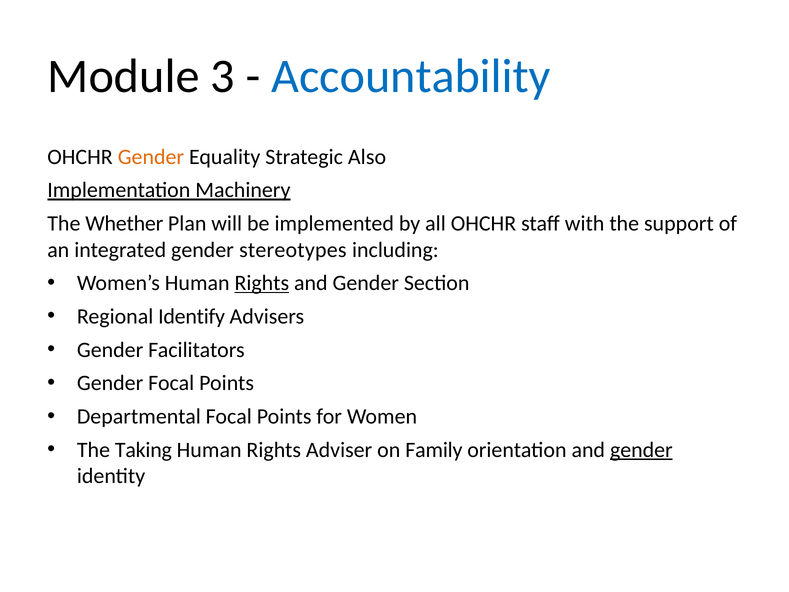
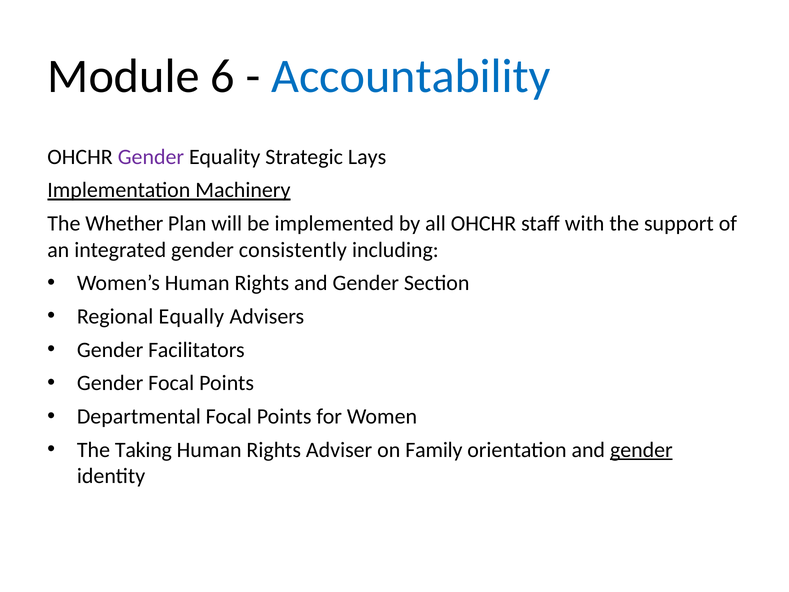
3: 3 -> 6
Gender at (151, 157) colour: orange -> purple
Also: Also -> Lays
stereotypes: stereotypes -> consistently
Rights at (262, 283) underline: present -> none
Identify: Identify -> Equally
